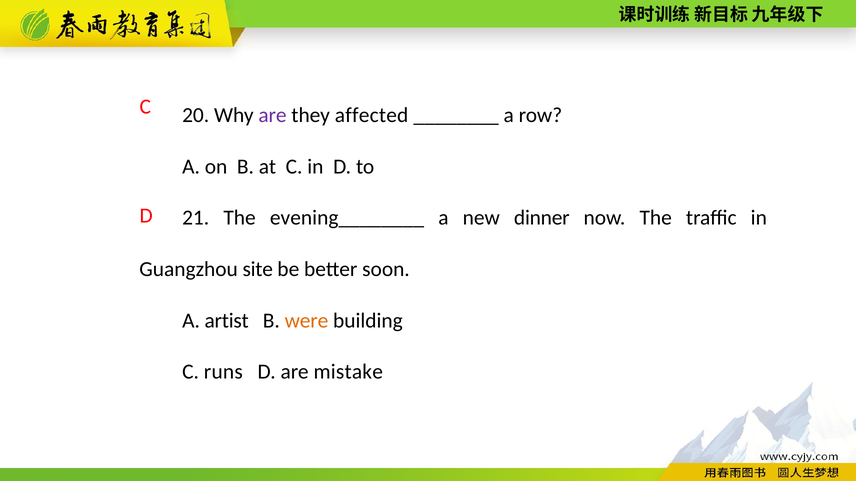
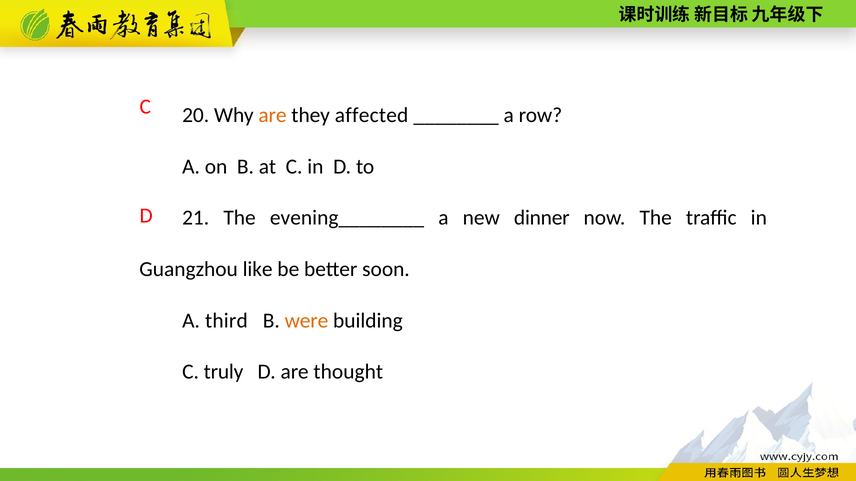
are at (273, 115) colour: purple -> orange
site: site -> like
artist: artist -> third
runs: runs -> truly
mistake: mistake -> thought
